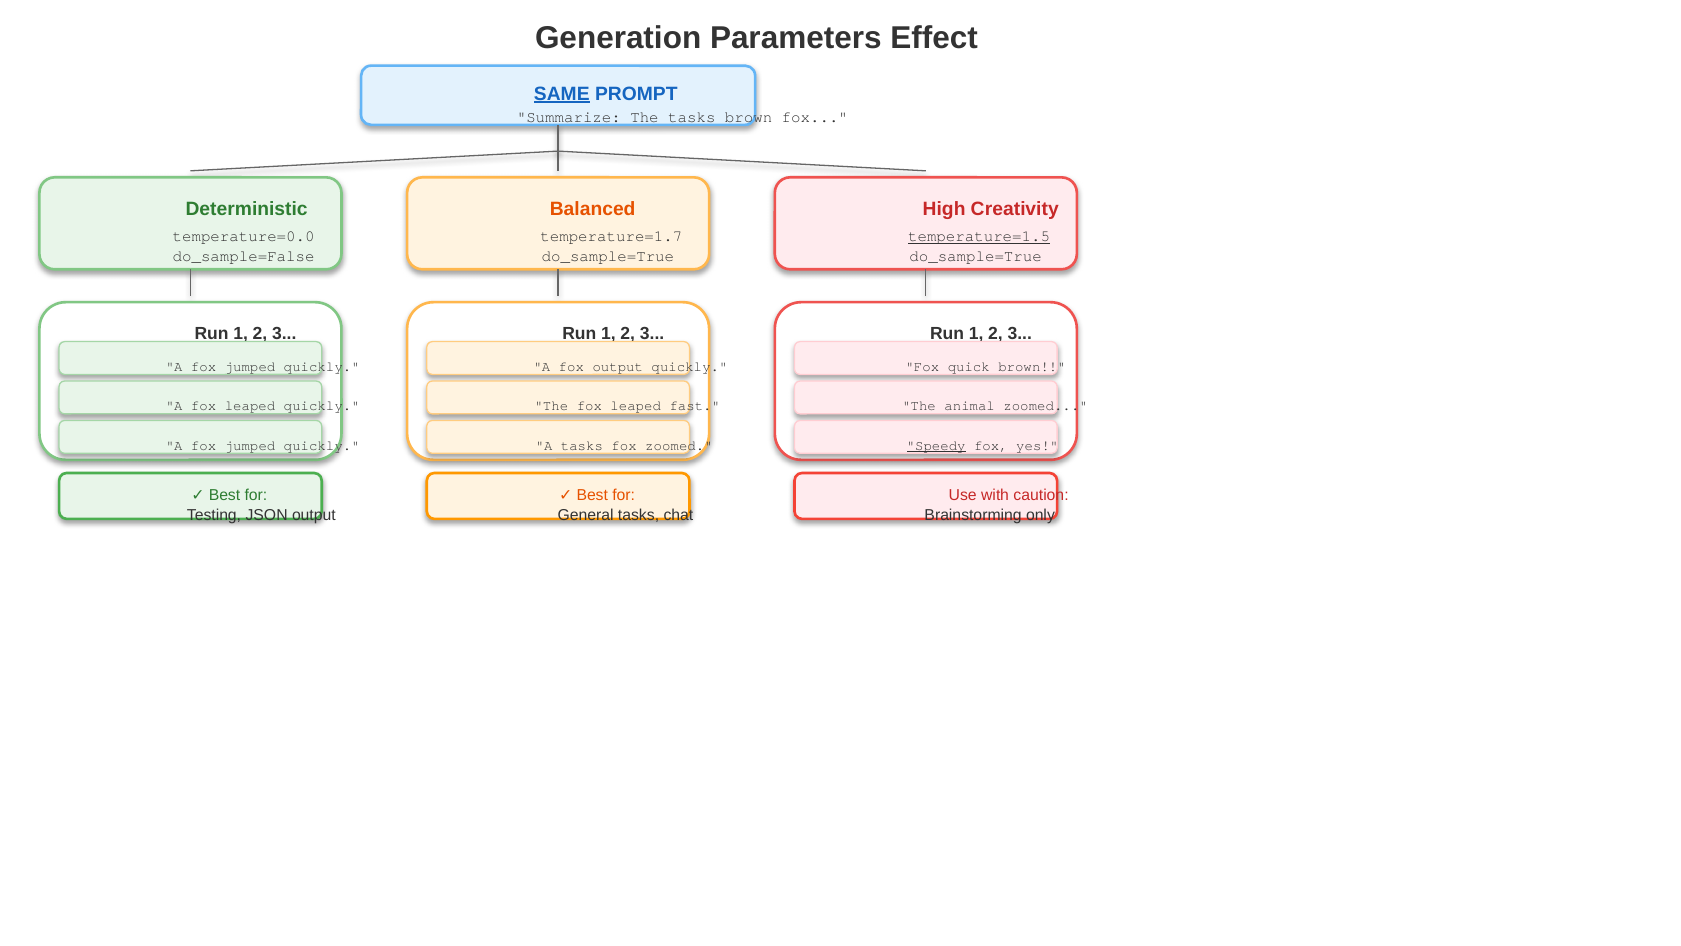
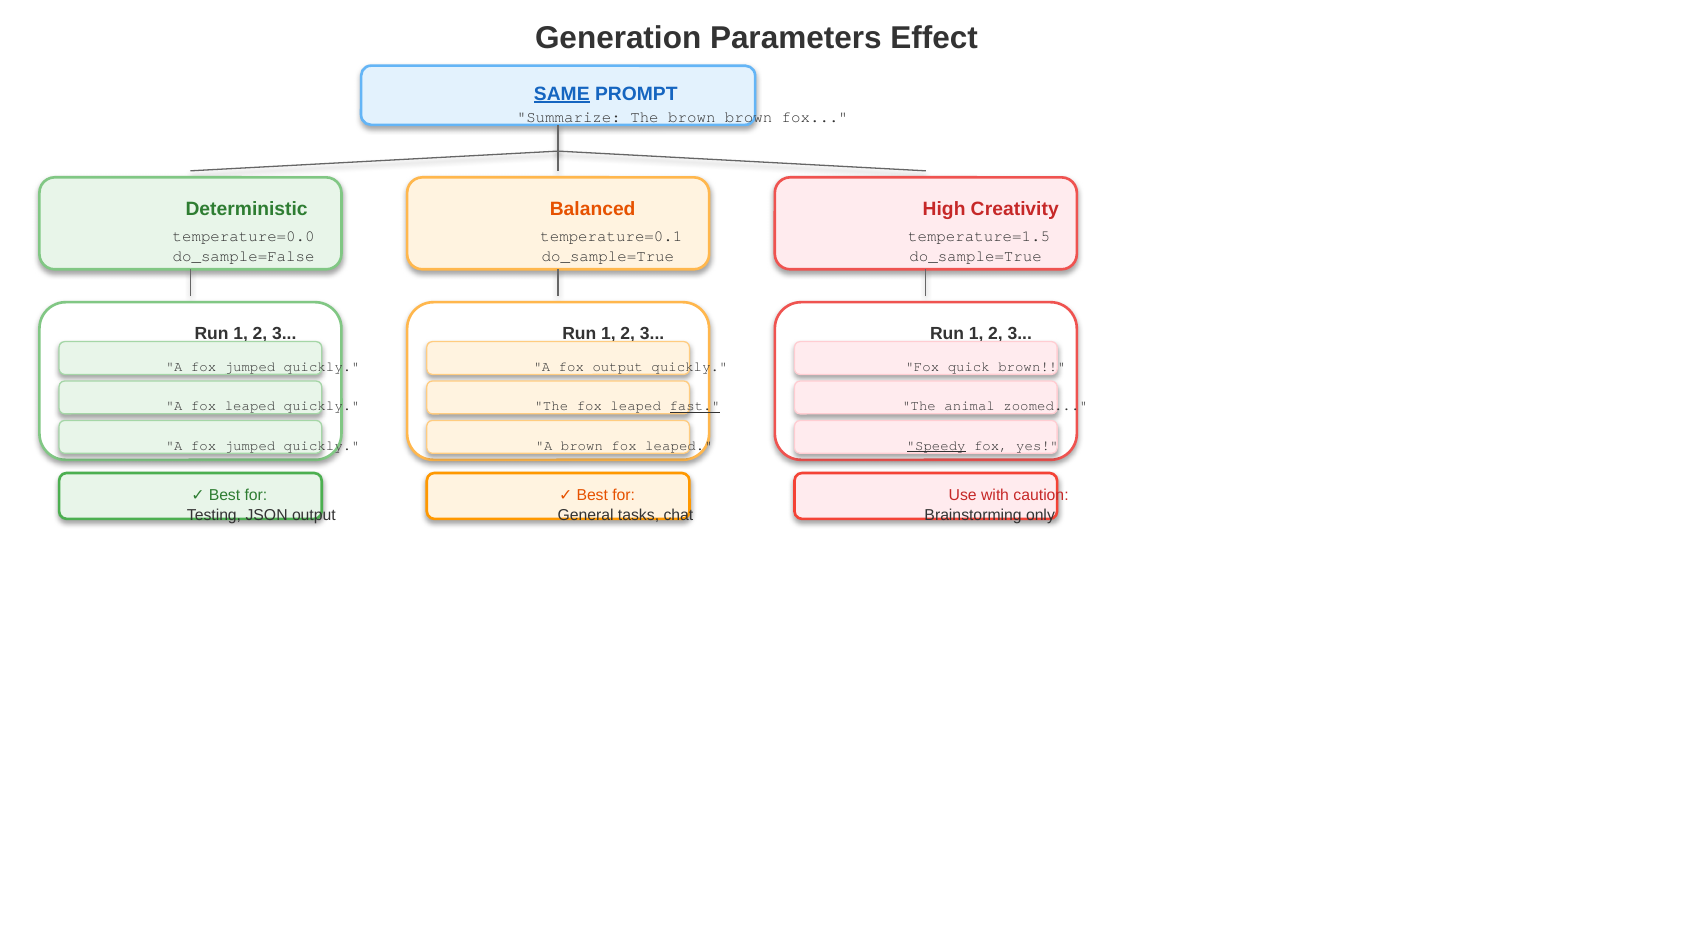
The tasks: tasks -> brown
temperature=1.7: temperature=1.7 -> temperature=0.1
temperature=1.5 underline: present -> none
fast underline: none -> present
A tasks: tasks -> brown
zoomed at (679, 445): zoomed -> leaped
